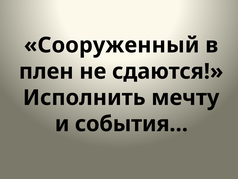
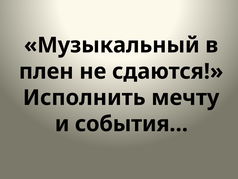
Сооруженный: Сооруженный -> Музыкальный
